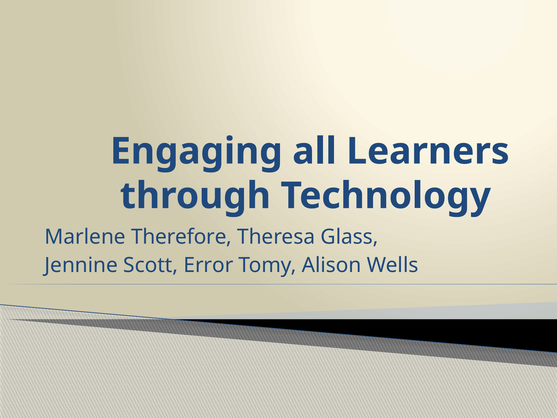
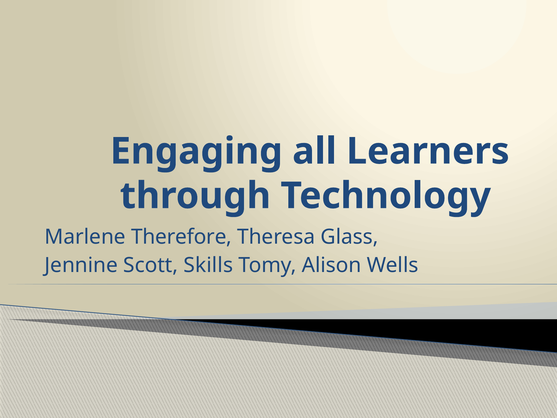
Error: Error -> Skills
